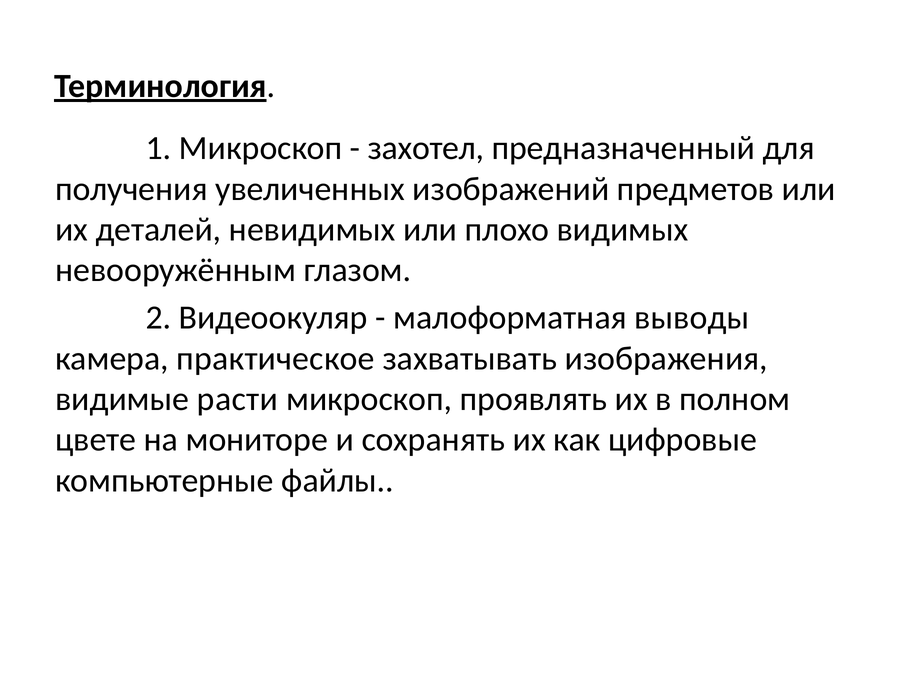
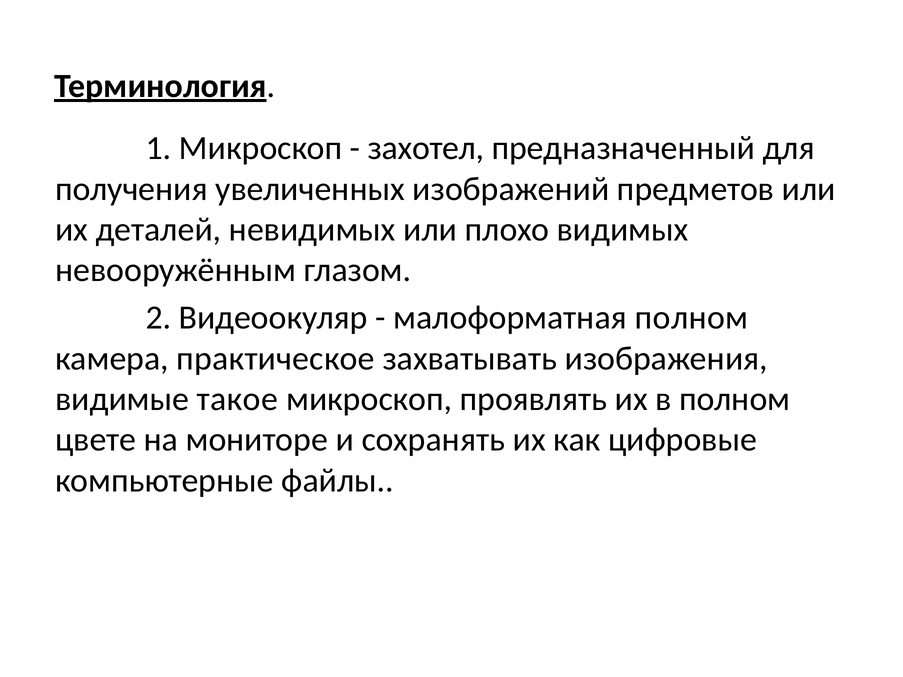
малоформатная выводы: выводы -> полном
расти: расти -> такое
